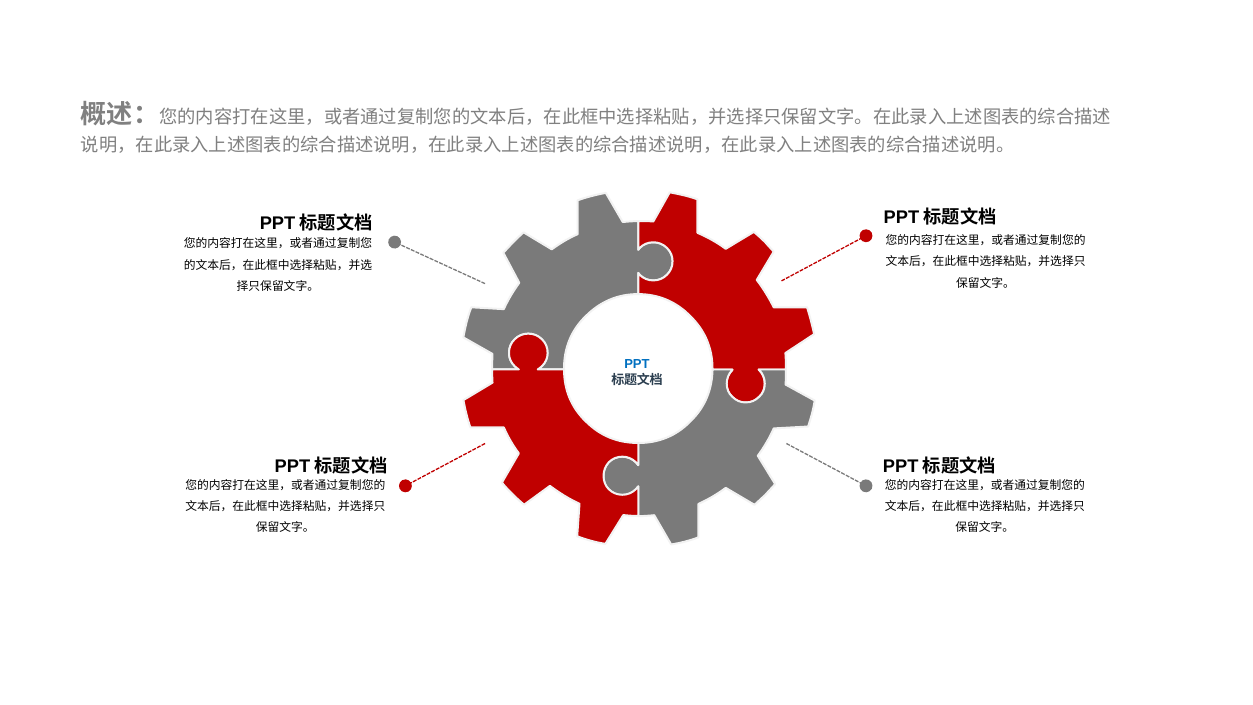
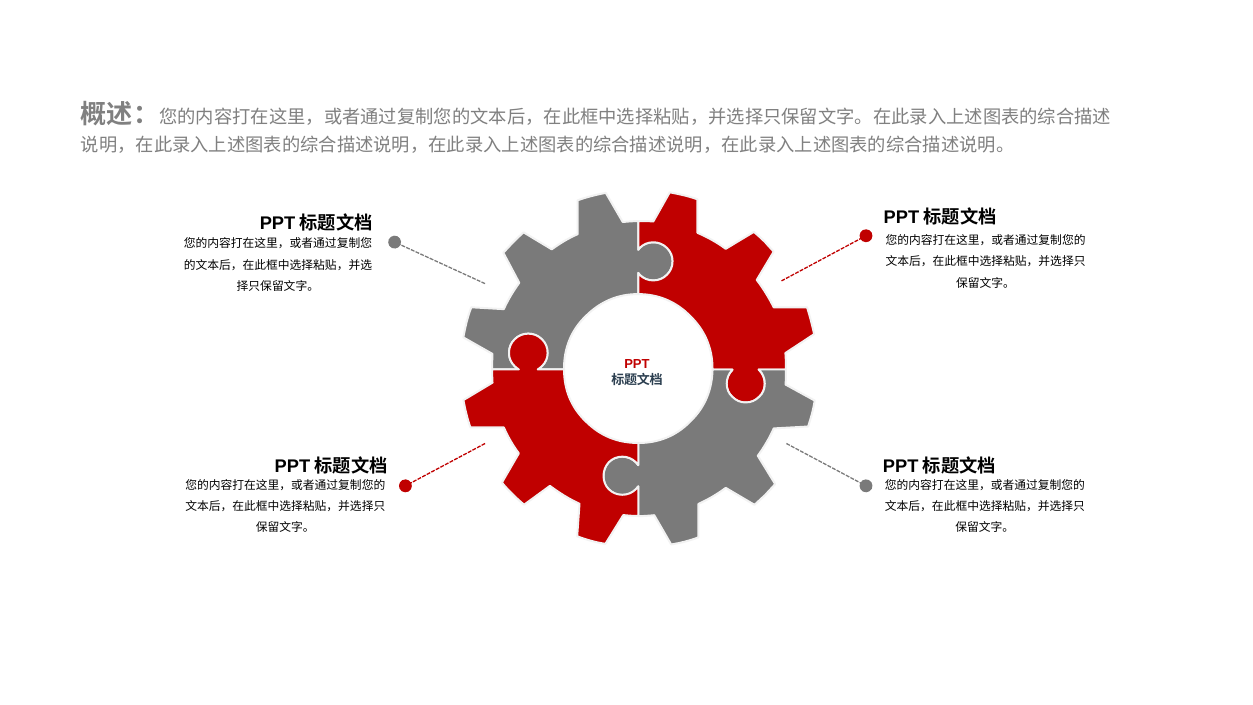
PPT colour: blue -> red
